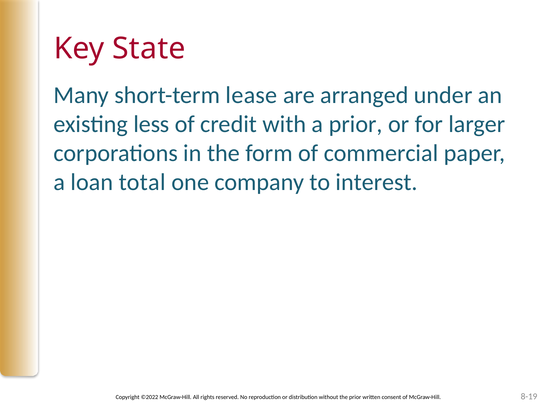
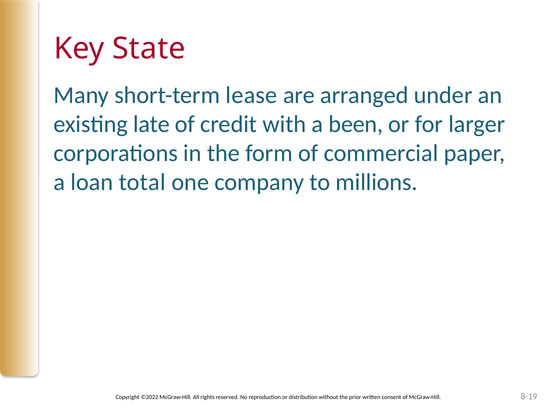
less: less -> late
a prior: prior -> been
interest: interest -> millions
